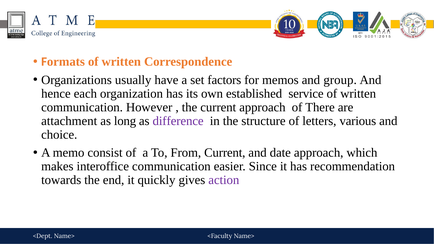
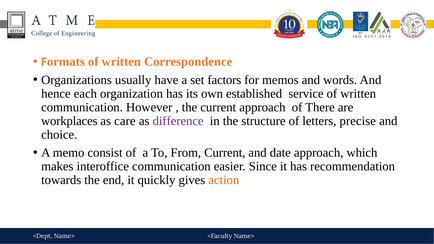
group: group -> words
attachment: attachment -> workplaces
long: long -> care
various: various -> precise
action colour: purple -> orange
